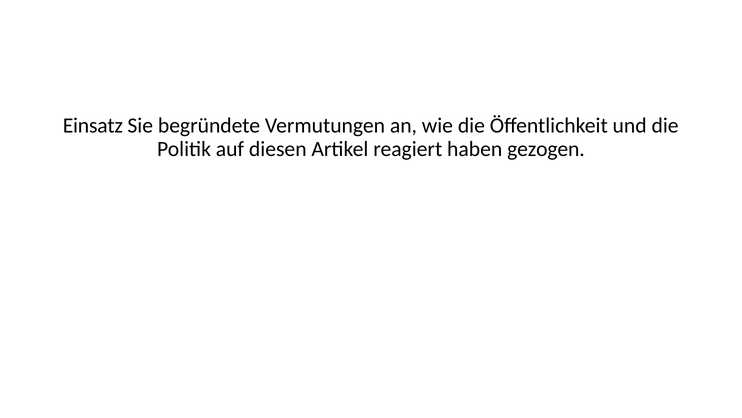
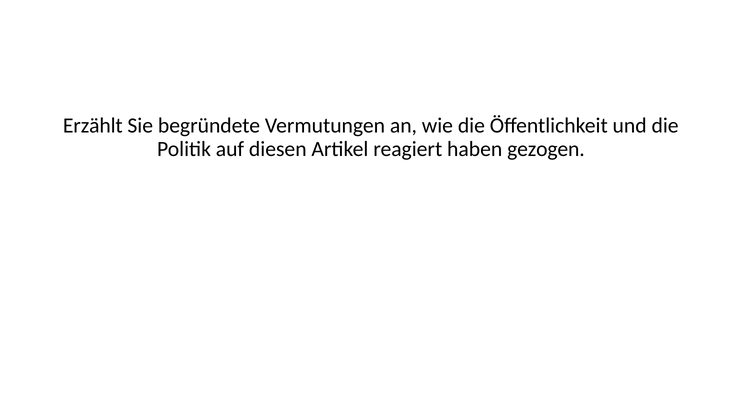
Einsatz: Einsatz -> Erzählt
